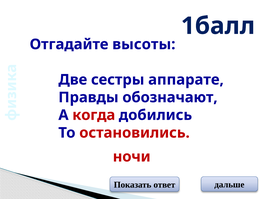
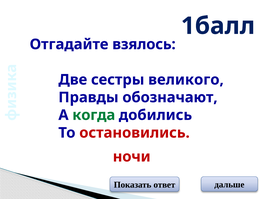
высоты: высоты -> взялось
аппарате: аппарате -> великого
когда colour: red -> green
